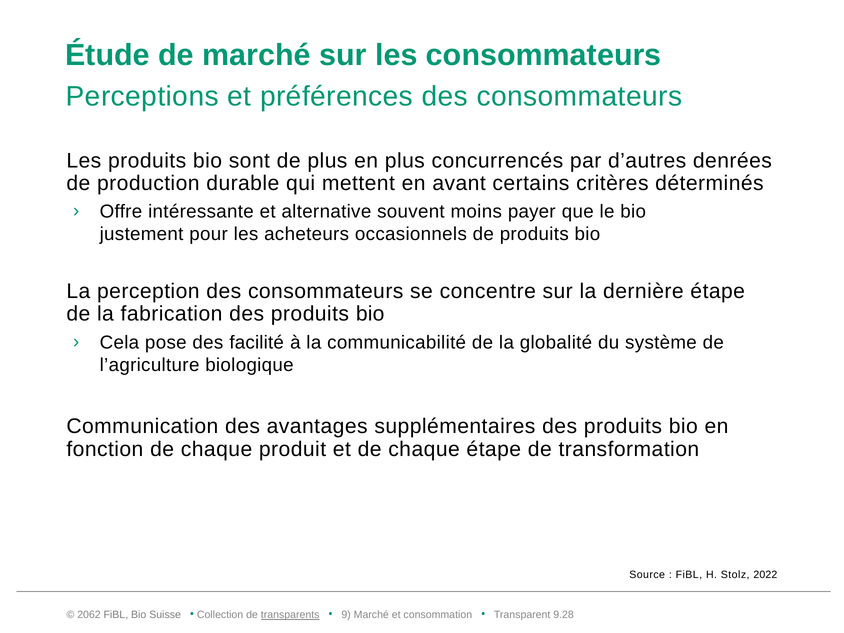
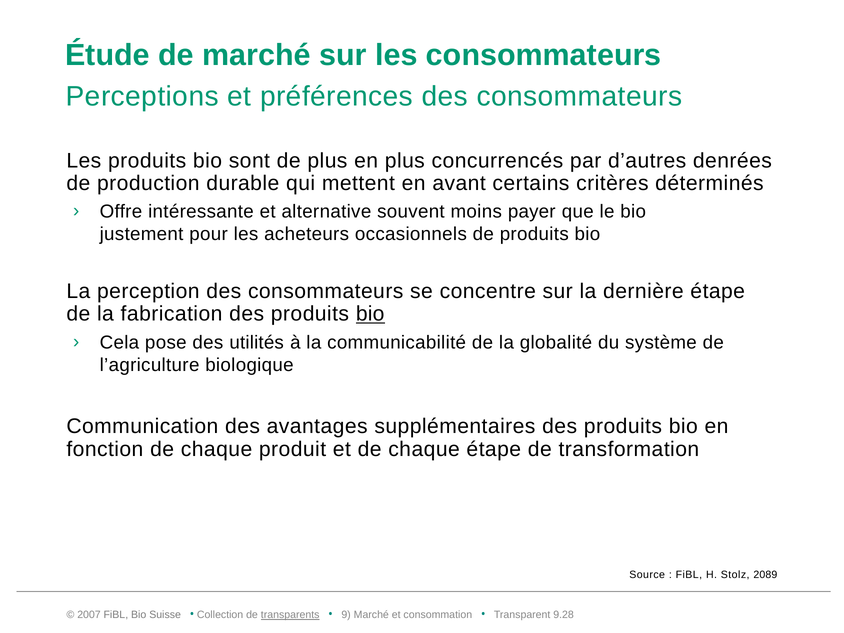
bio at (370, 314) underline: none -> present
facilité: facilité -> utilités
2022: 2022 -> 2089
2062: 2062 -> 2007
